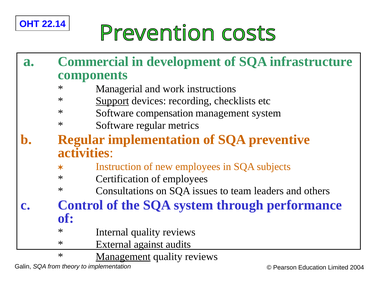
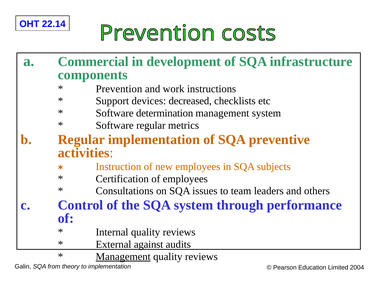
Managerial: Managerial -> Prevention
Support underline: present -> none
recording: recording -> decreased
compensation: compensation -> determination
